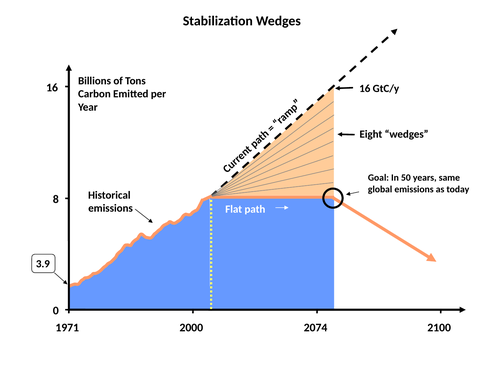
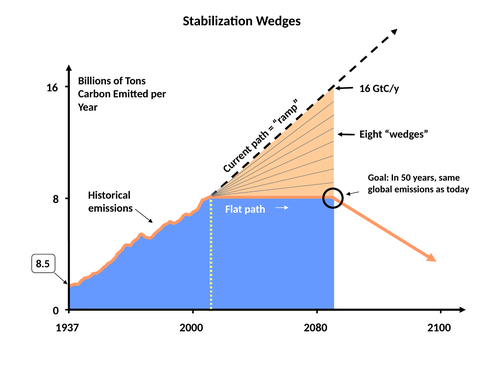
3.9: 3.9 -> 8.5
1971: 1971 -> 1937
2074: 2074 -> 2080
